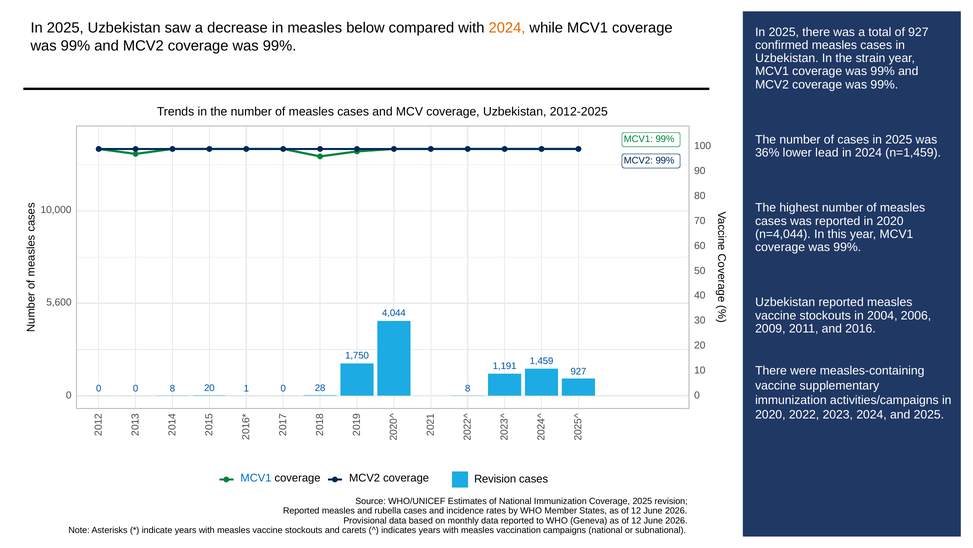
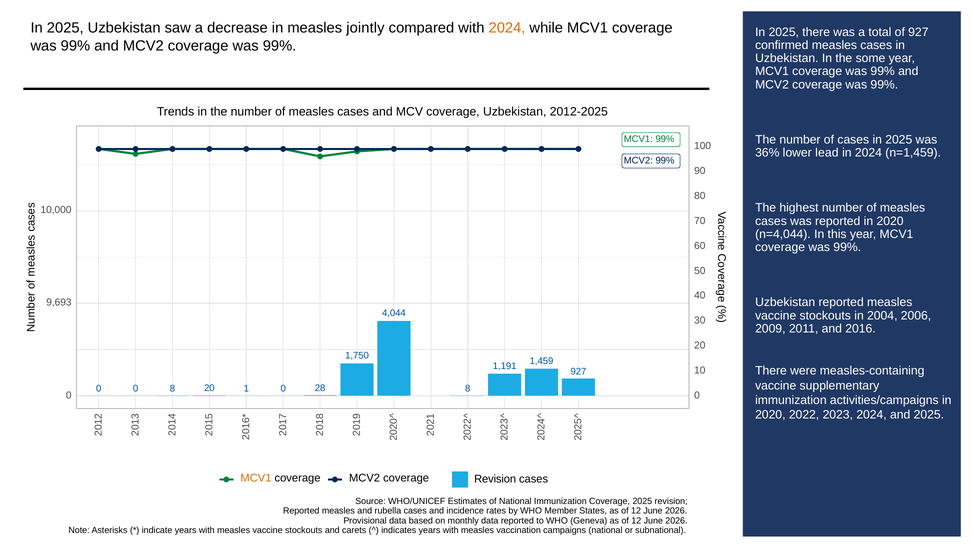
below: below -> jointly
strain: strain -> some
5,600: 5,600 -> 9,693
MCV1 at (256, 477) colour: blue -> orange
